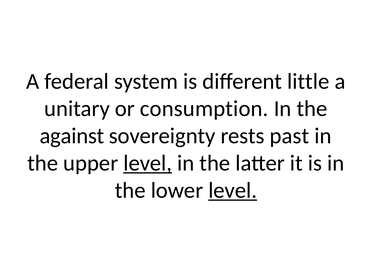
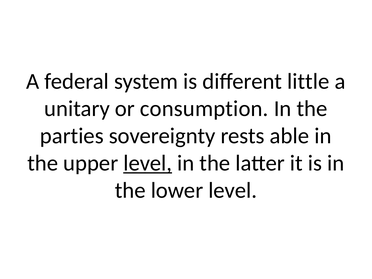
against: against -> parties
past: past -> able
level at (233, 190) underline: present -> none
